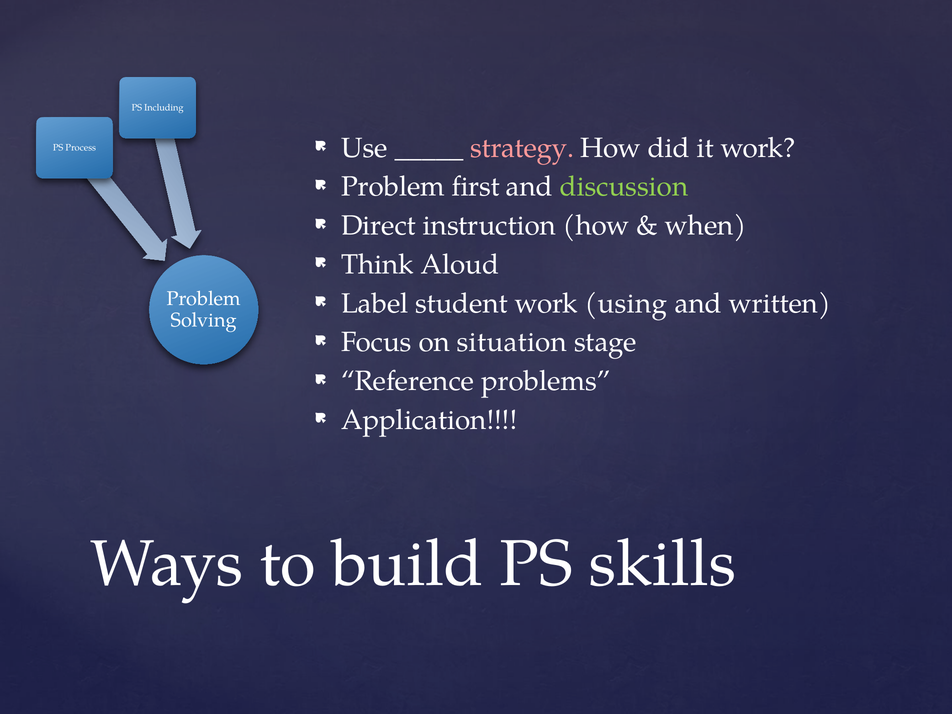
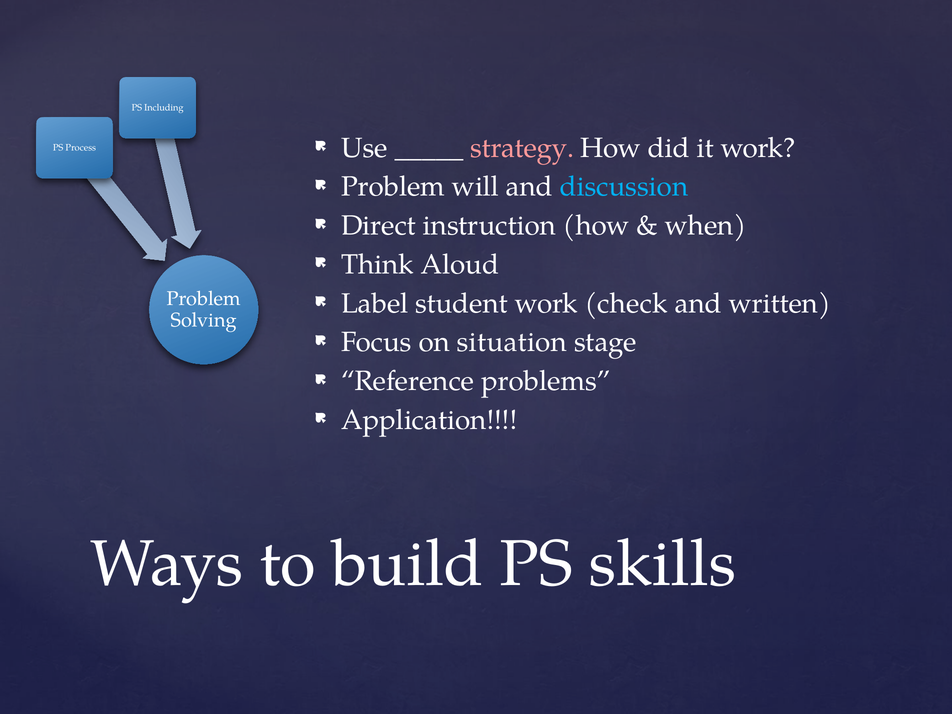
first: first -> will
discussion colour: light green -> light blue
using: using -> check
